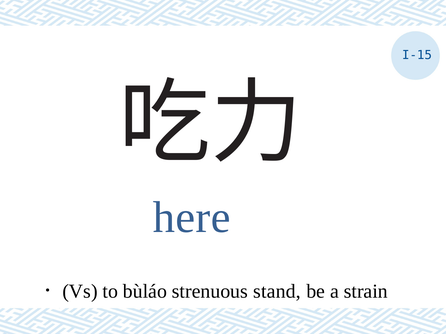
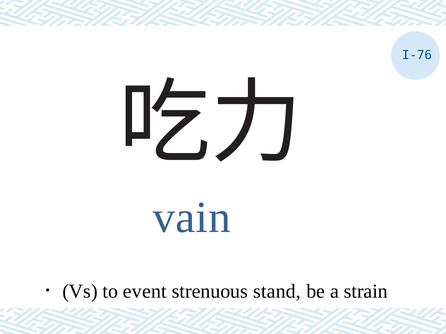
I-15: I-15 -> I-76
here: here -> vain
bùláo: bùláo -> event
